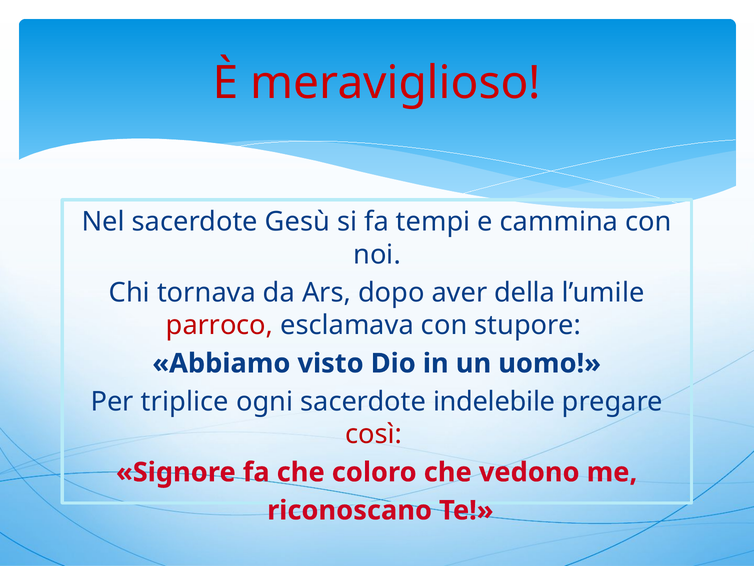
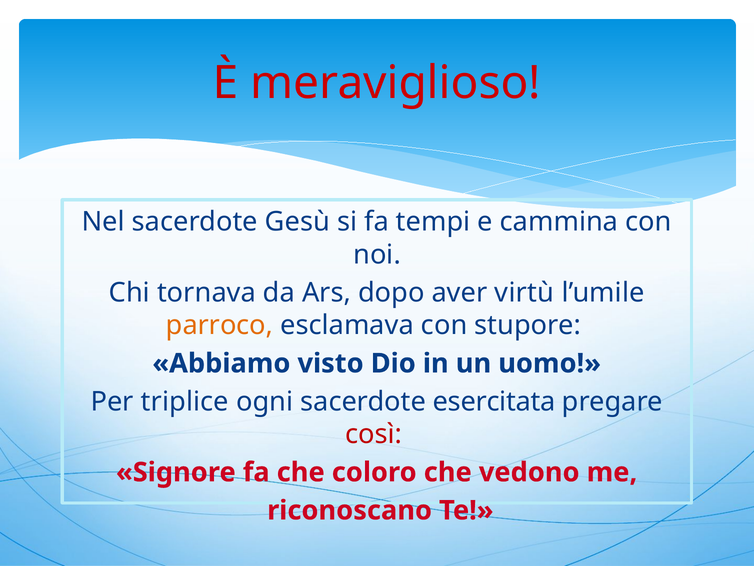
della: della -> virtù
parroco colour: red -> orange
indelebile: indelebile -> esercitata
